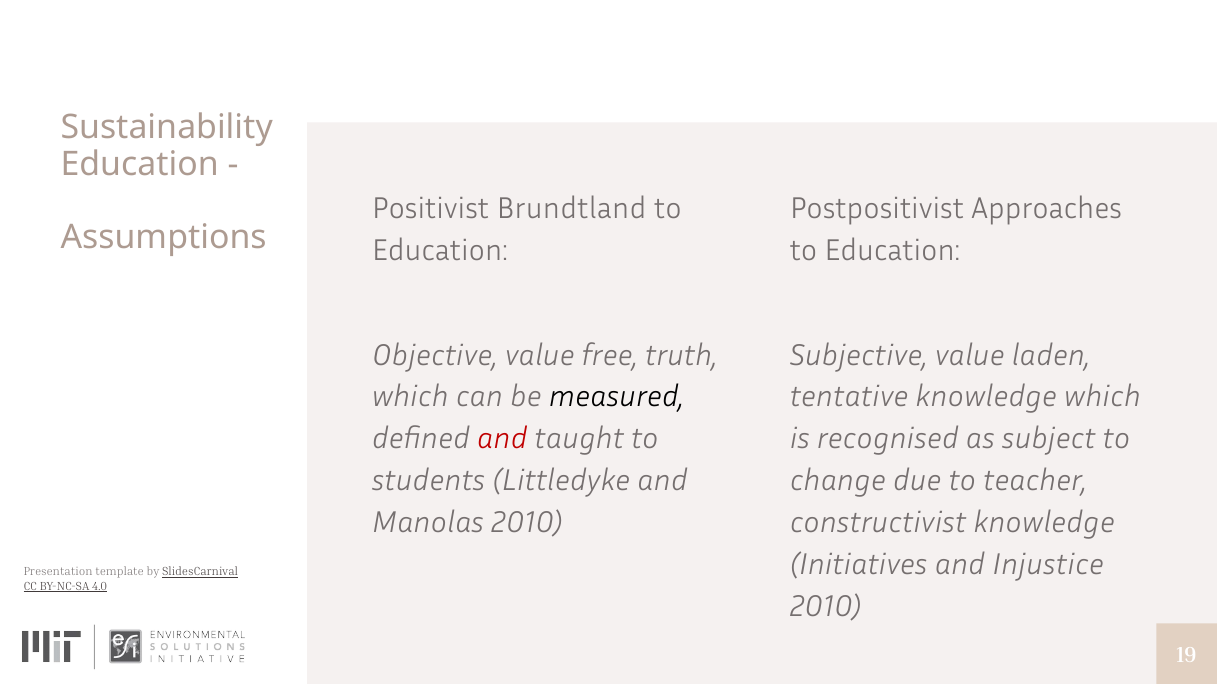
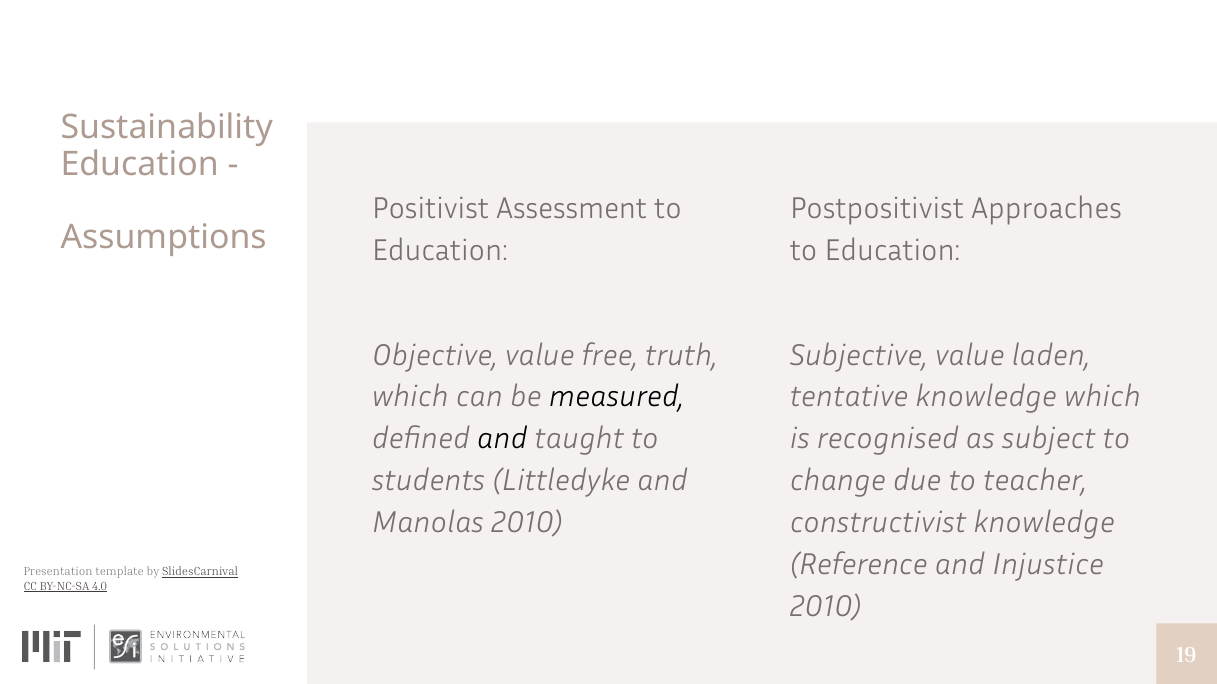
Brundtland: Brundtland -> Assessment
and at (502, 439) colour: red -> black
Initiatives: Initiatives -> Reference
